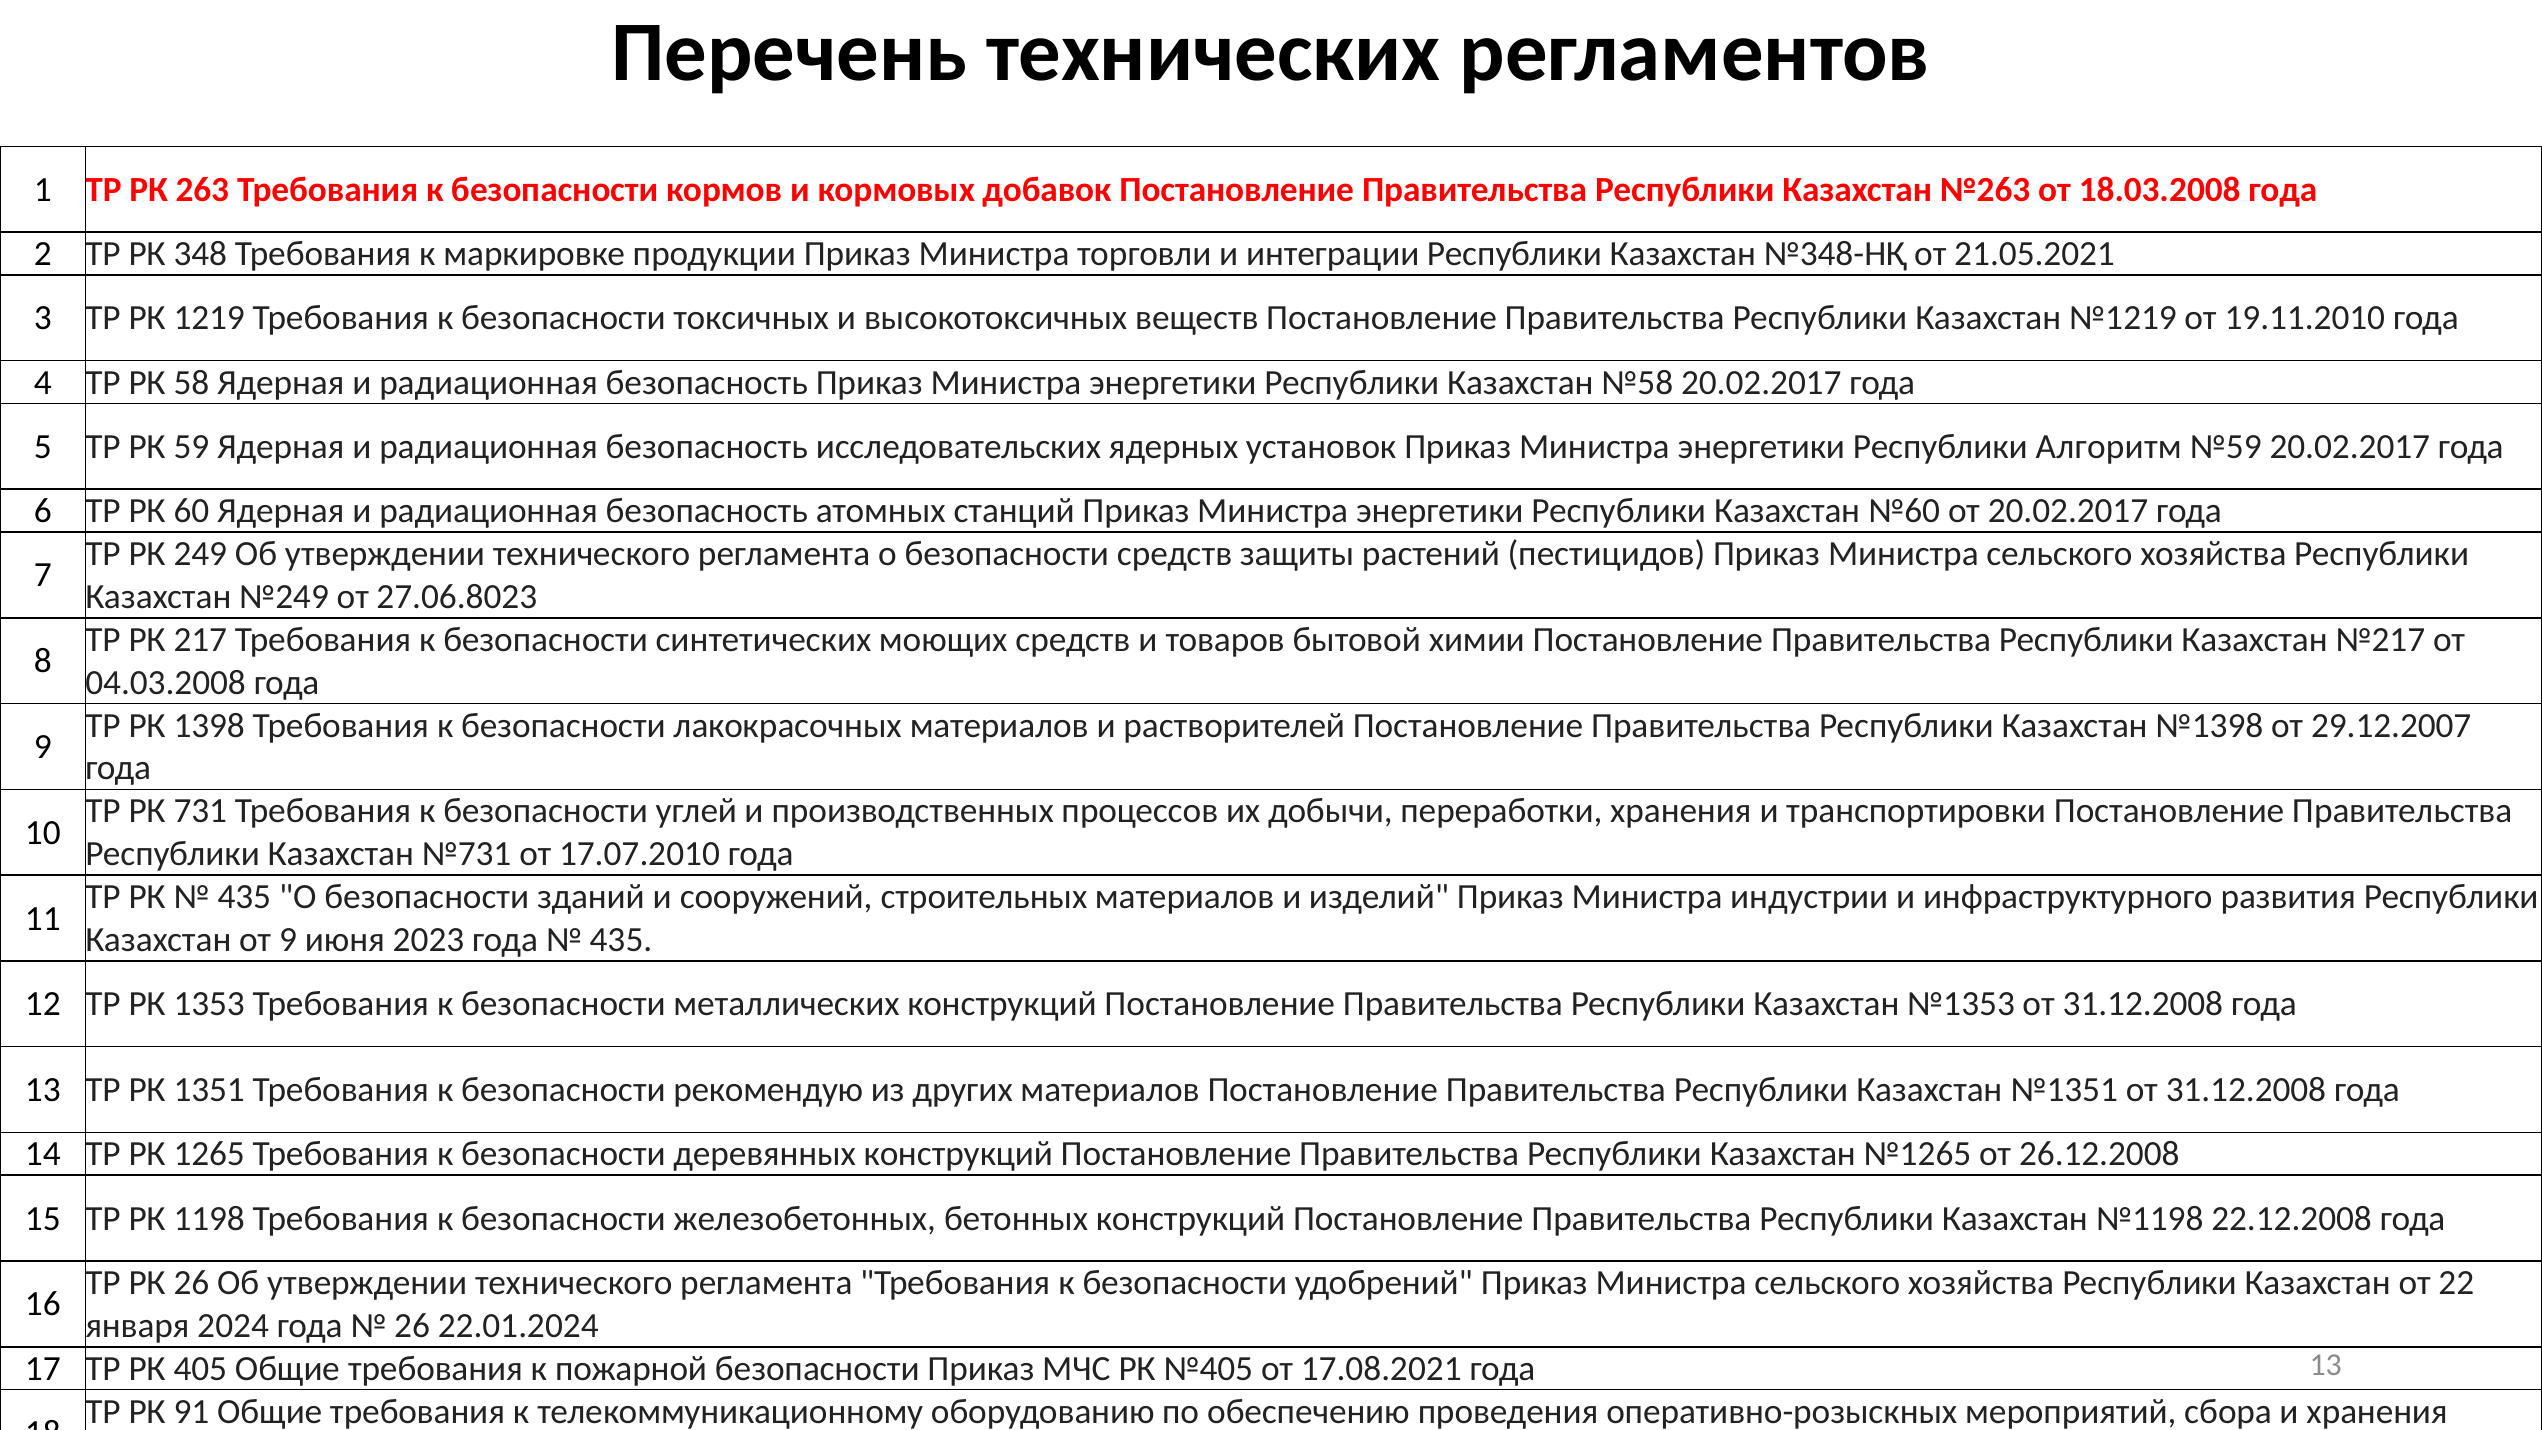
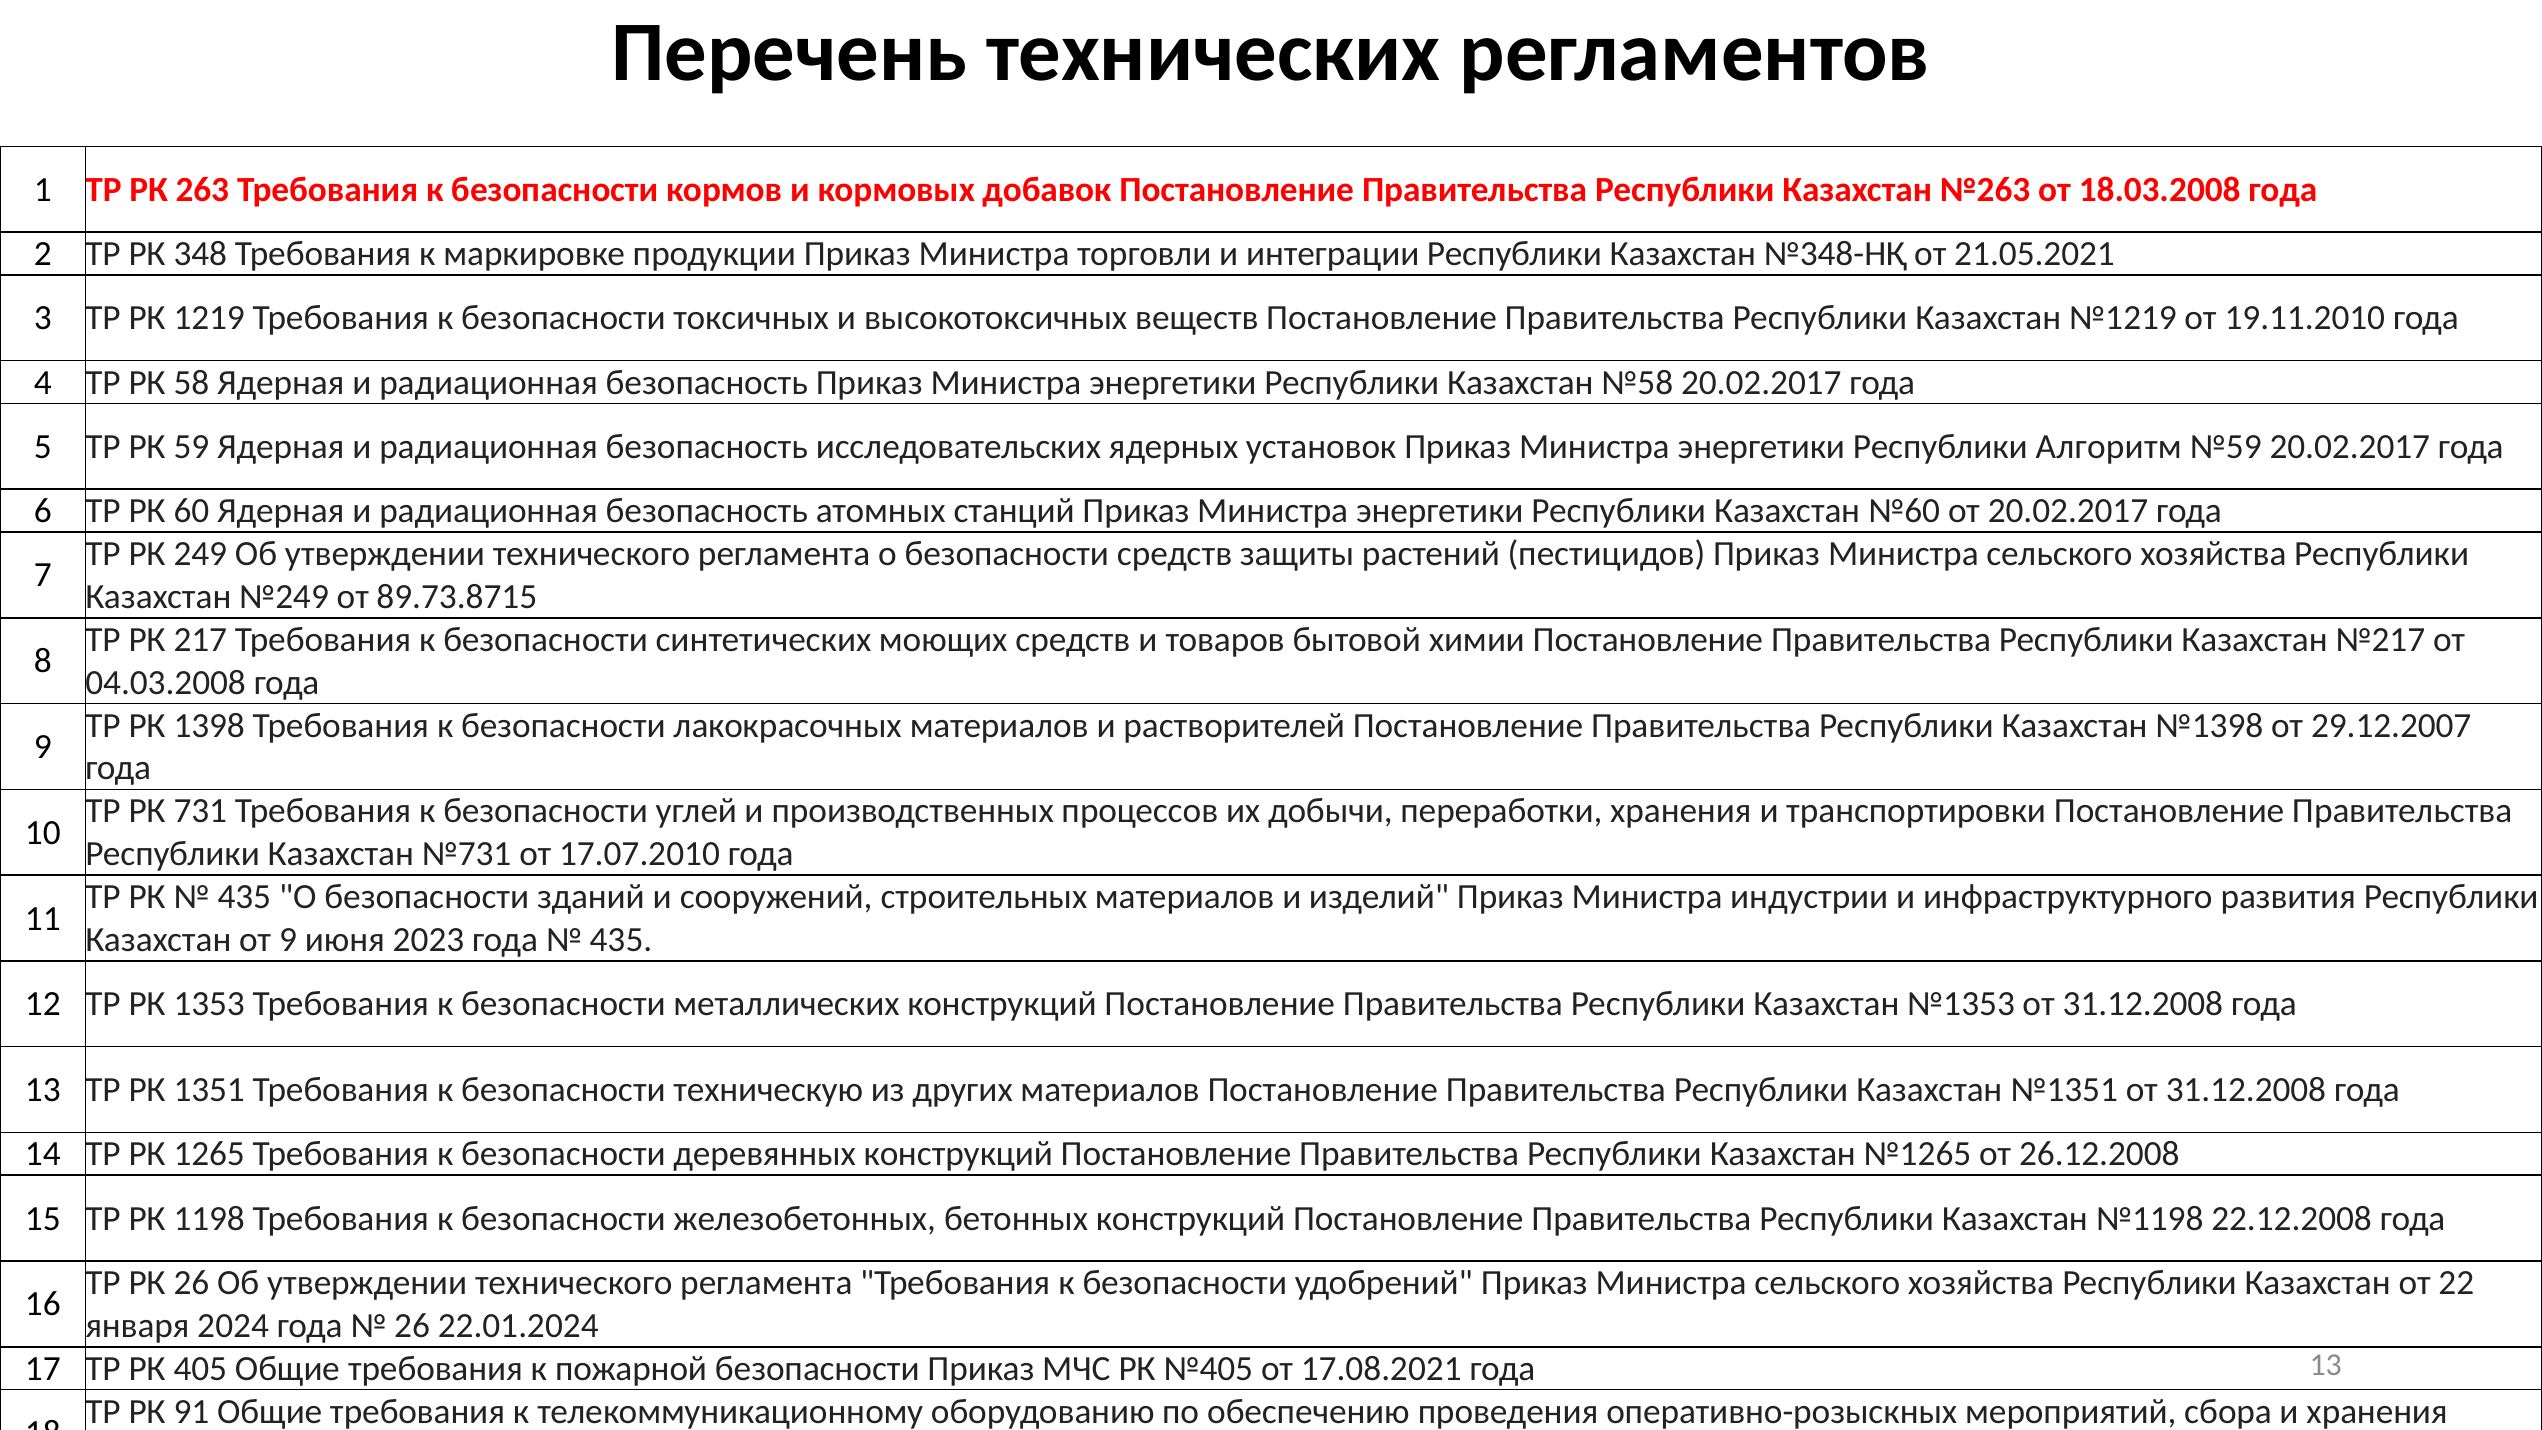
27.06.8023: 27.06.8023 -> 89.73.8715
рекомендую: рекомендую -> техническую
